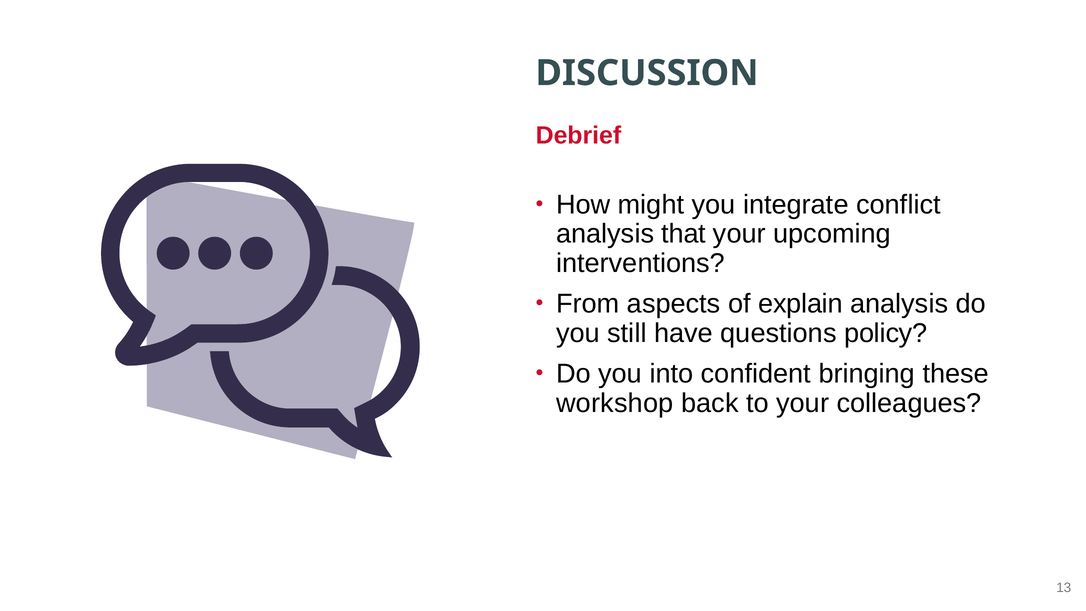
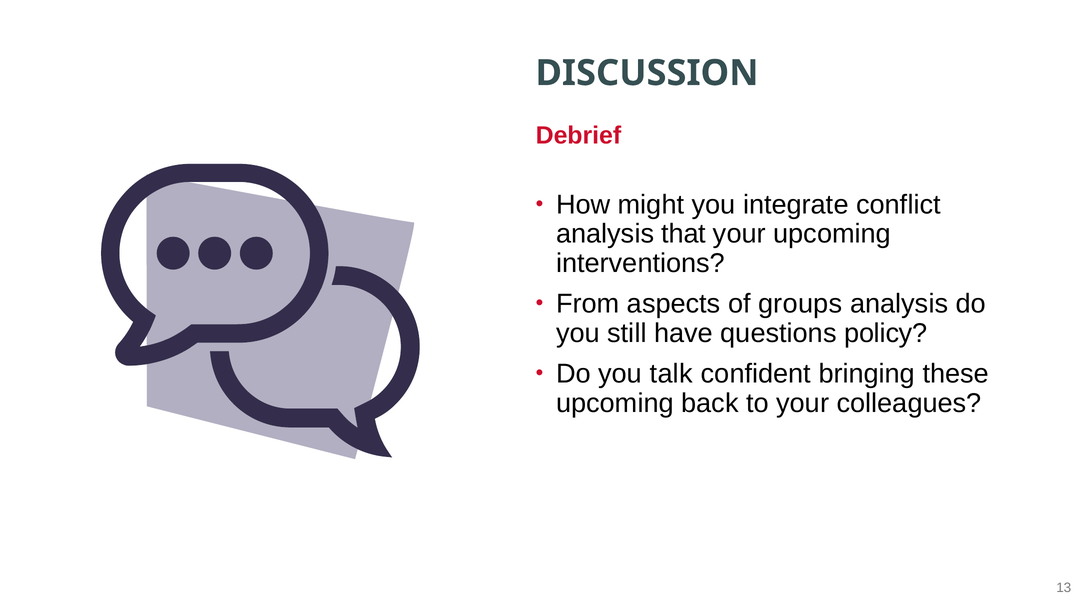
explain: explain -> groups
into: into -> talk
workshop at (615, 403): workshop -> upcoming
